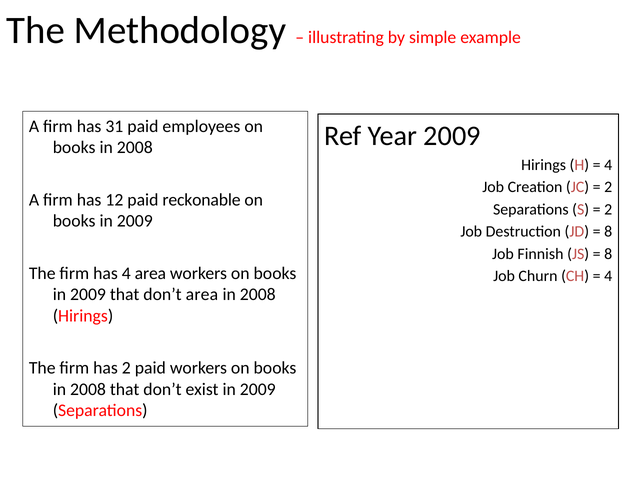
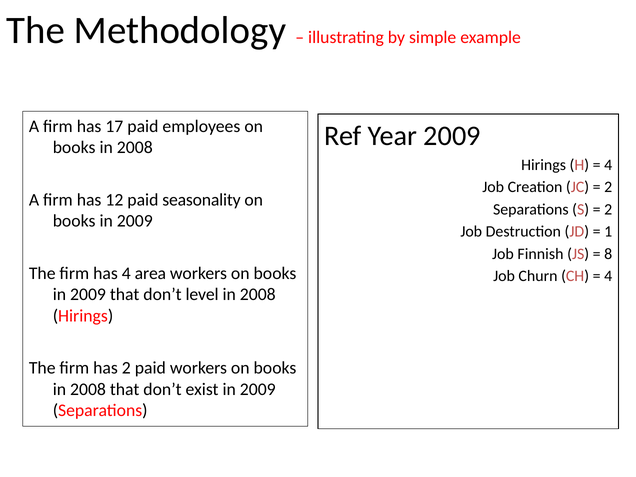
31: 31 -> 17
reckonable: reckonable -> seasonality
8 at (608, 232): 8 -> 1
don’t area: area -> level
